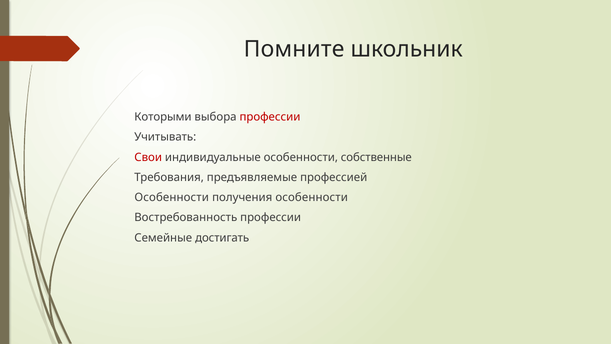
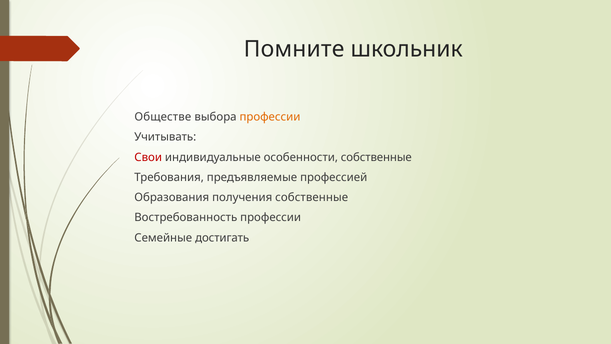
Которыми: Которыми -> Обществе
профессии at (270, 117) colour: red -> orange
Особенности at (172, 197): Особенности -> Образования
получения особенности: особенности -> собственные
